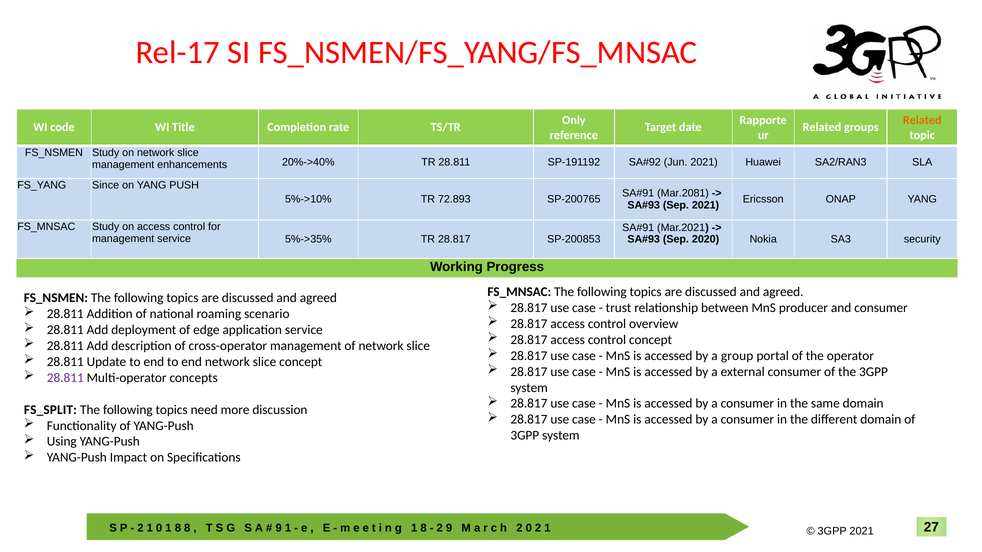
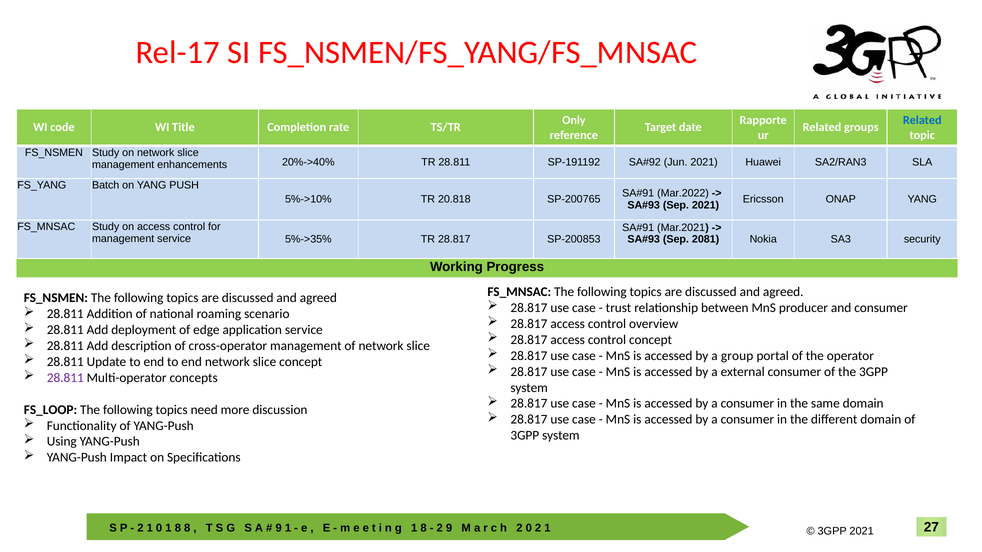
Related at (922, 120) colour: orange -> blue
Since: Since -> Batch
Mar.2081: Mar.2081 -> Mar.2022
72.893: 72.893 -> 20.818
2020: 2020 -> 2081
FS_SPLIT: FS_SPLIT -> FS_LOOP
